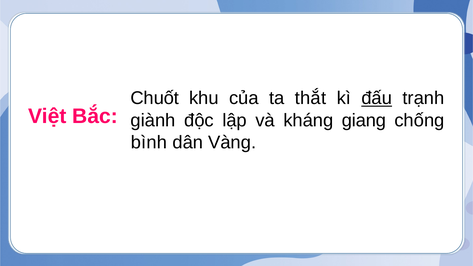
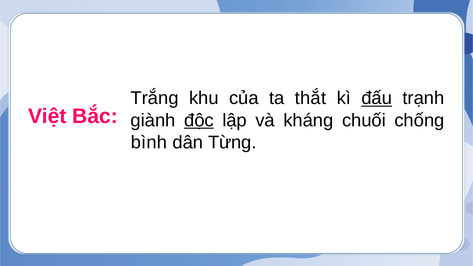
Chuốt: Chuốt -> Trắng
độc underline: none -> present
giang: giang -> chuối
Vàng: Vàng -> Từng
